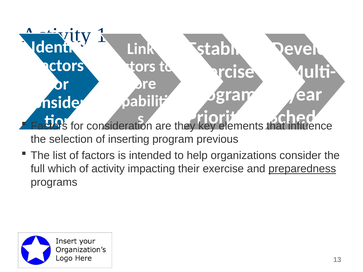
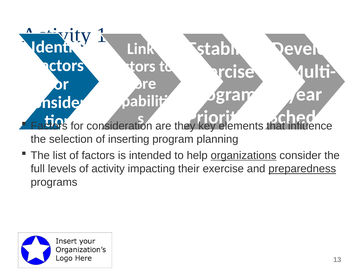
previous: previous -> planning
organizations underline: none -> present
which: which -> levels
